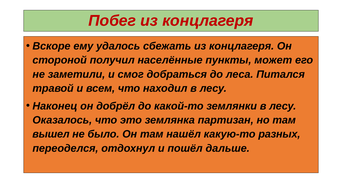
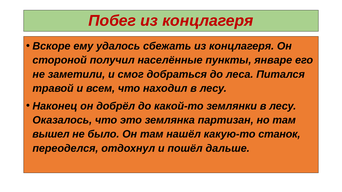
может: может -> январе
разных: разных -> станок
